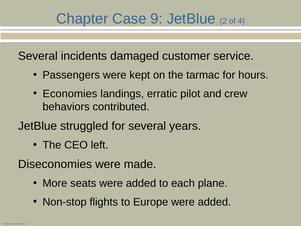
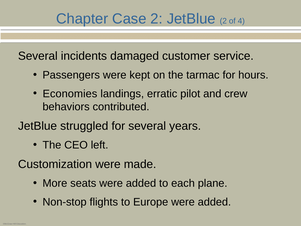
Case 9: 9 -> 2
Diseconomies: Diseconomies -> Customization
